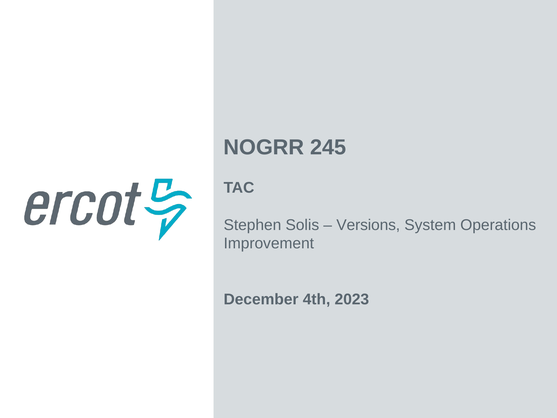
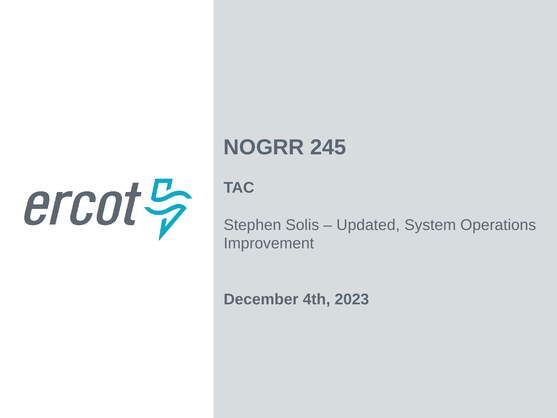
Versions: Versions -> Updated
